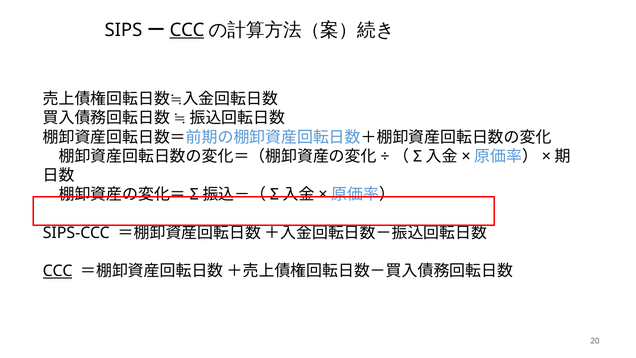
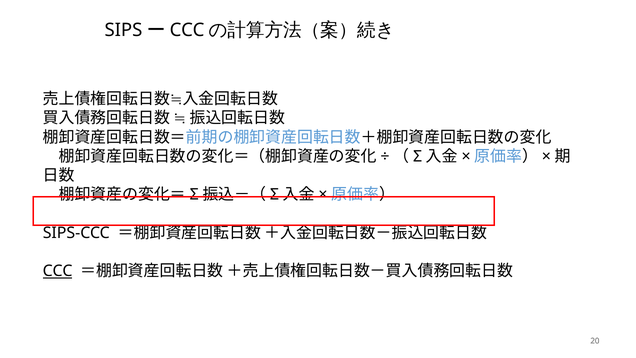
CCC at (187, 30) underline: present -> none
